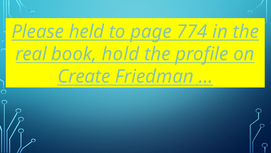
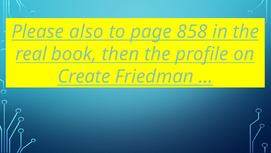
held: held -> also
774: 774 -> 858
hold: hold -> then
